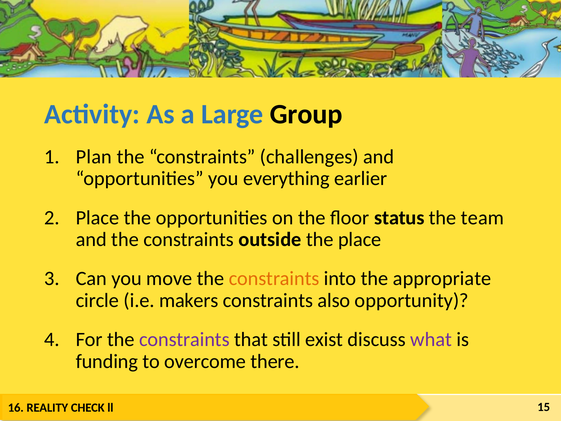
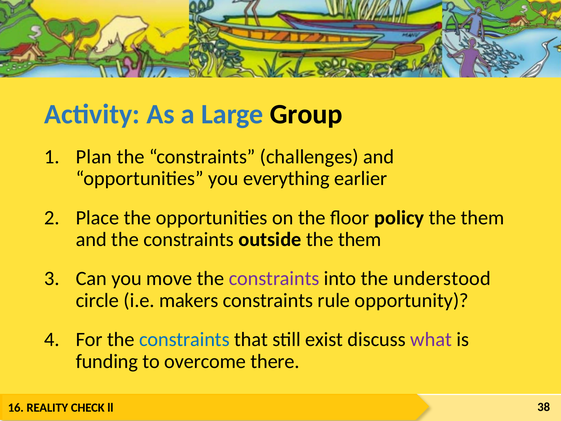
status: status -> policy
team at (482, 218): team -> them
outside the place: place -> them
constraints at (274, 278) colour: orange -> purple
appropriate: appropriate -> understood
also: also -> rule
constraints at (184, 339) colour: purple -> blue
15: 15 -> 38
